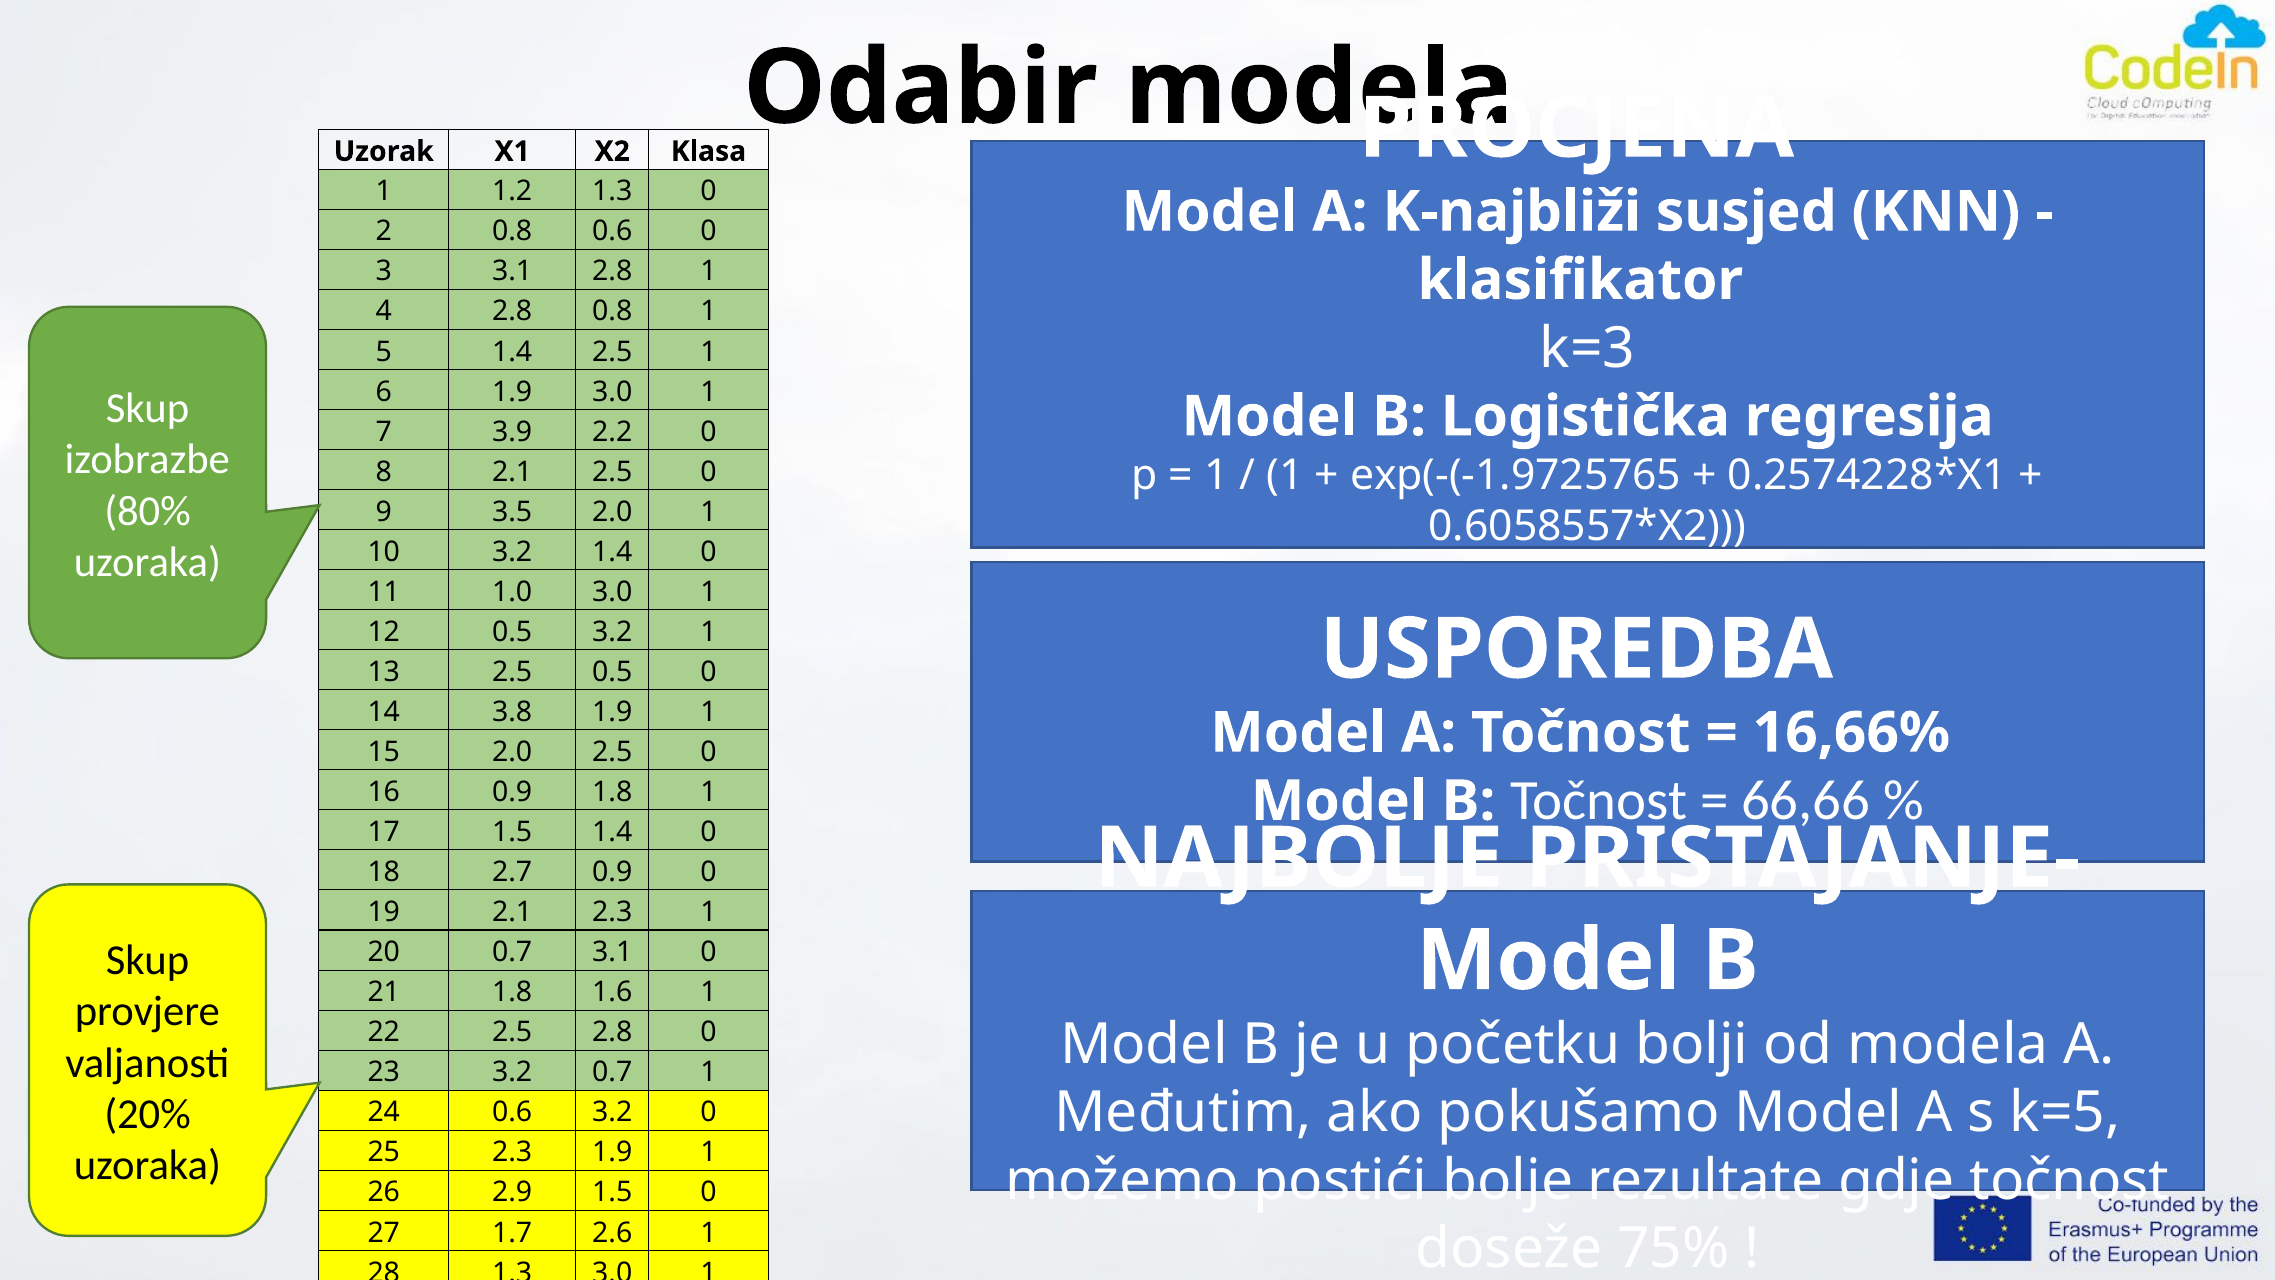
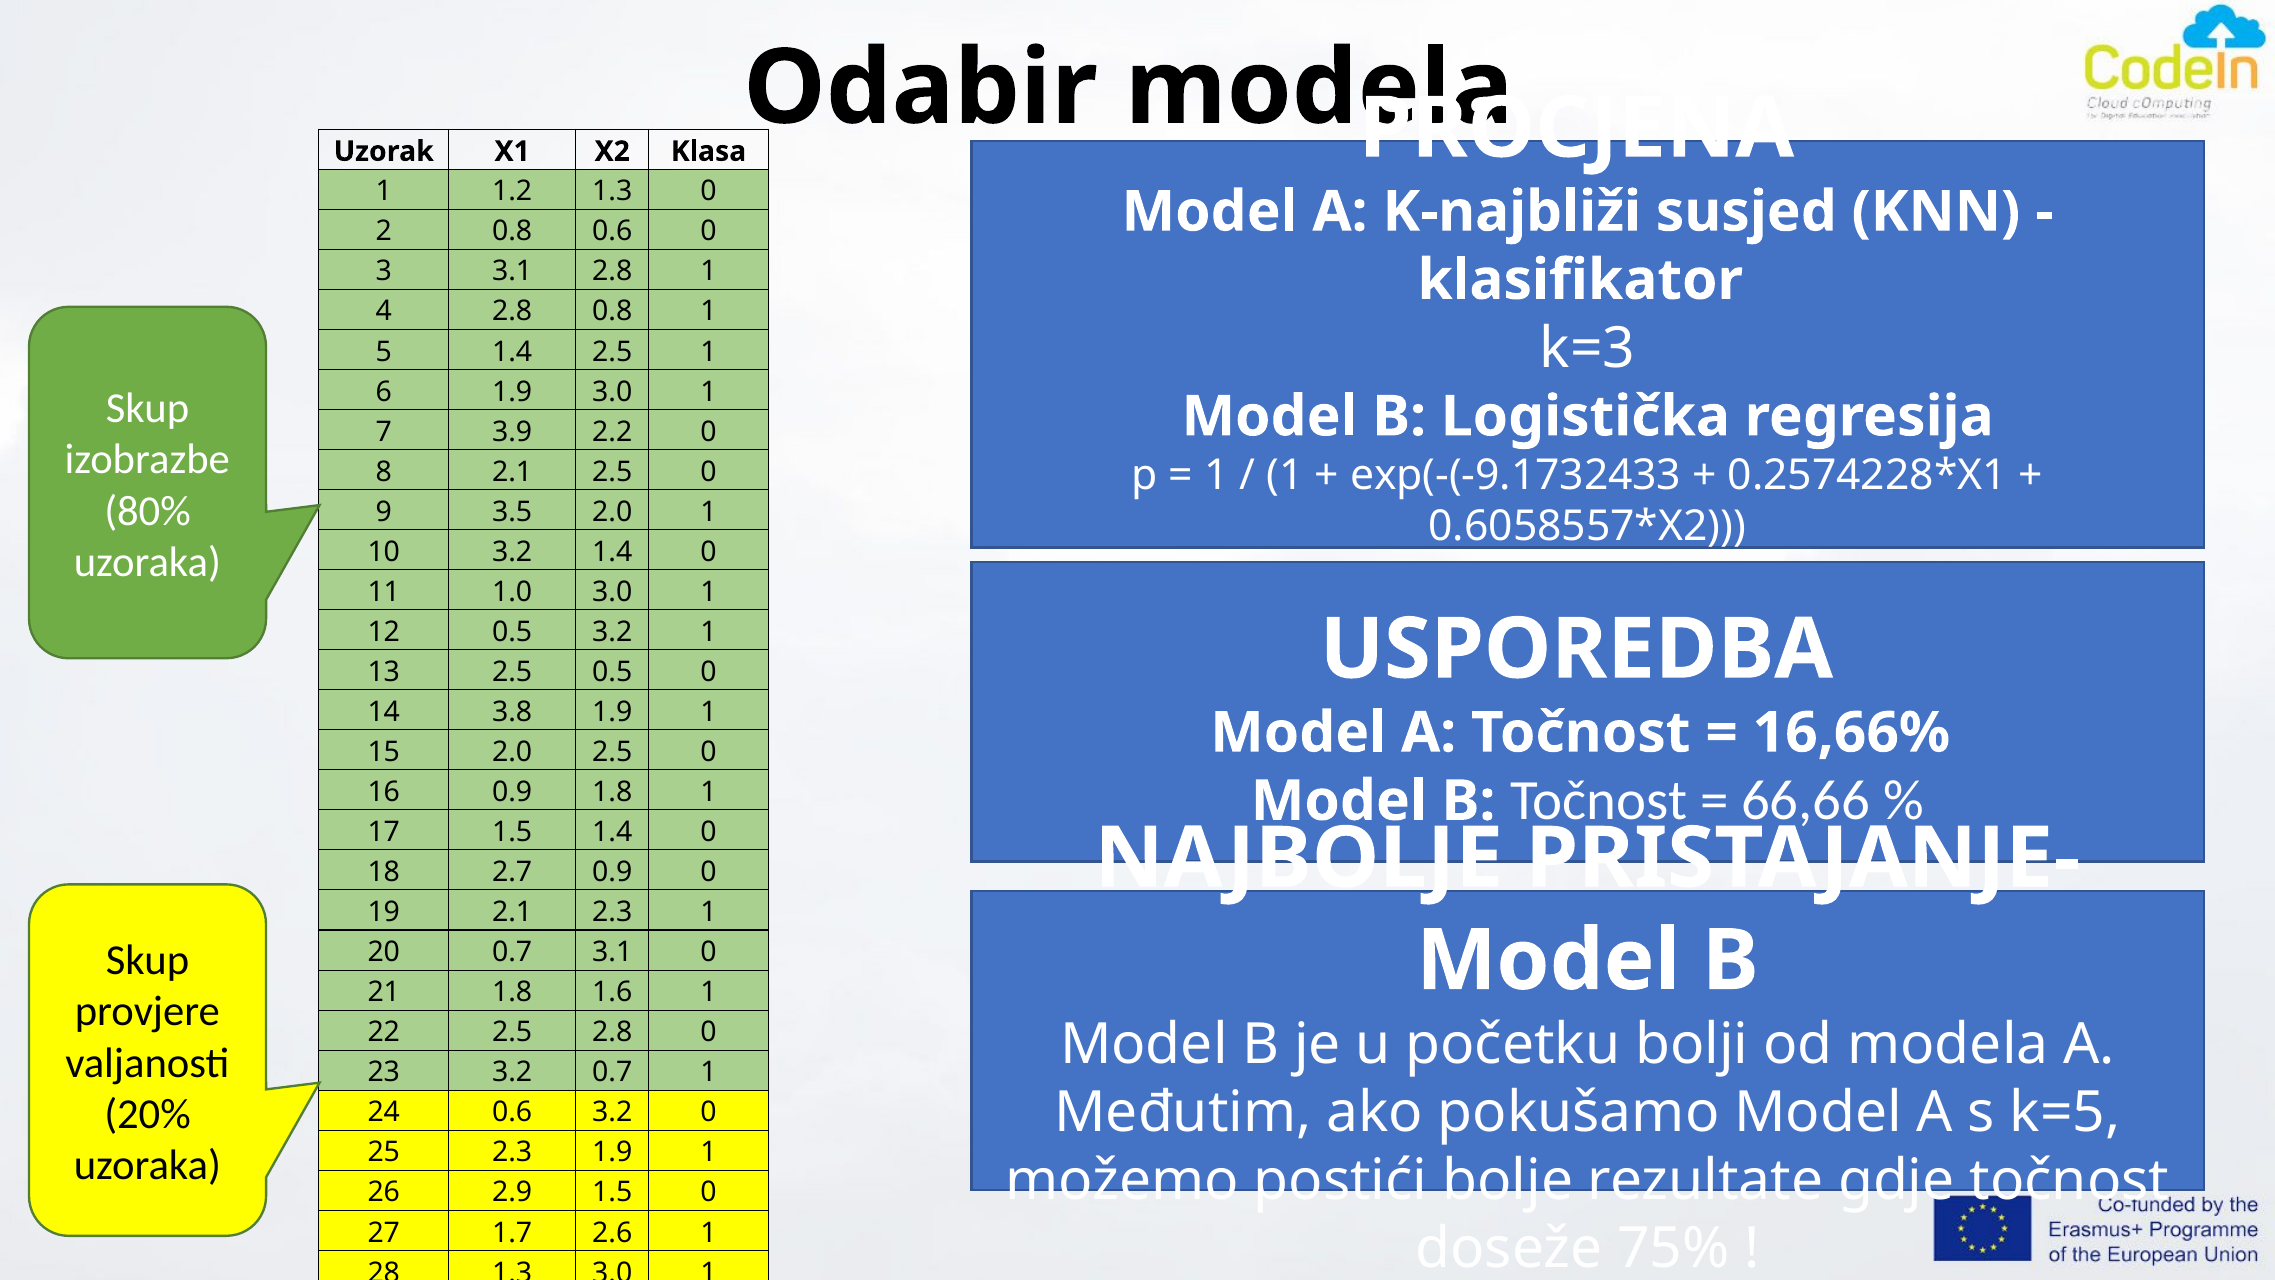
exp(-(-1.9725765: exp(-(-1.9725765 -> exp(-(-9.1732433
